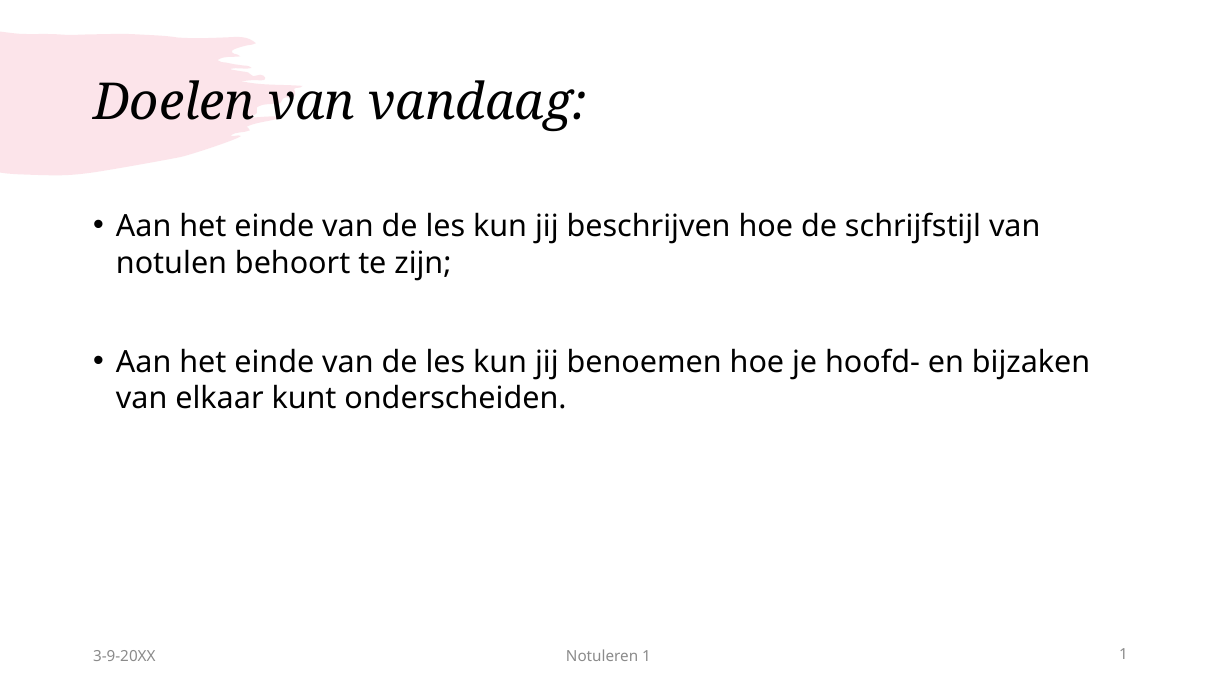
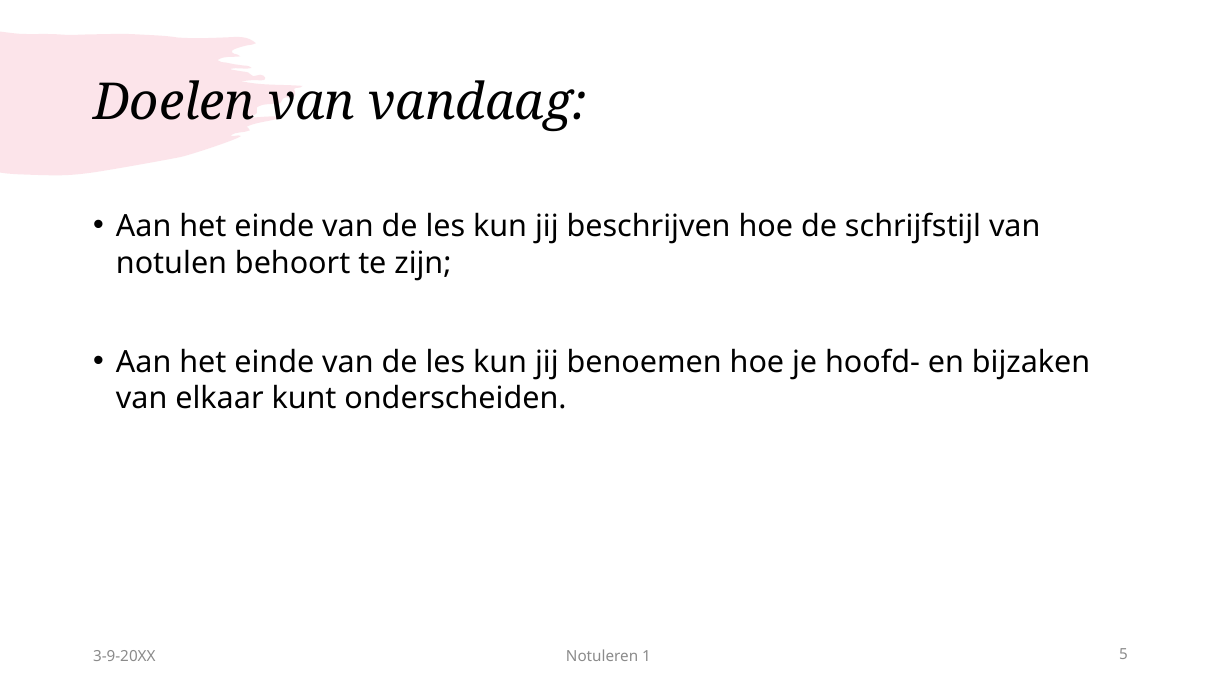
1 1: 1 -> 5
